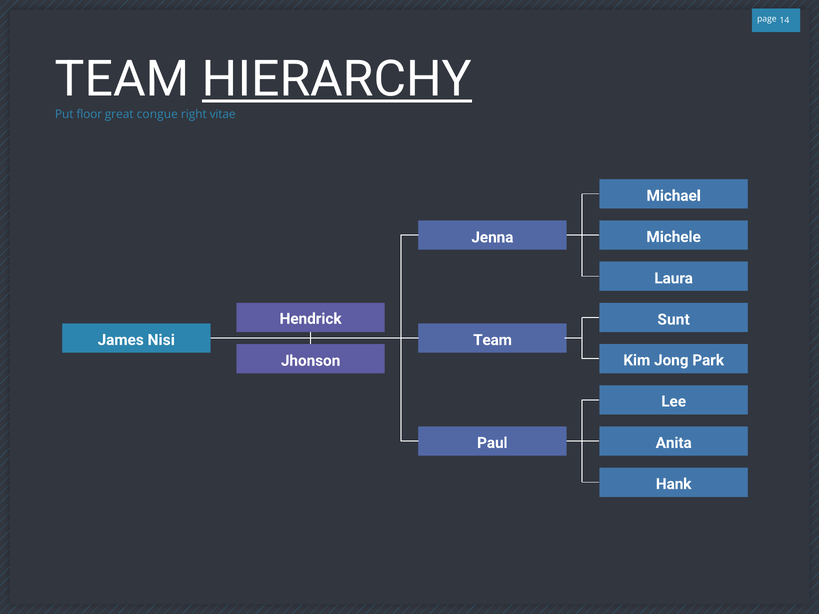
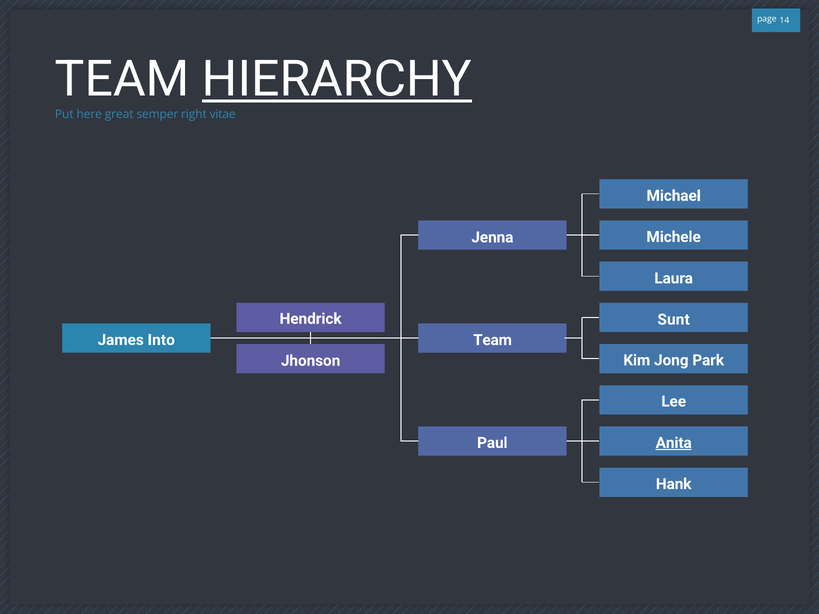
floor: floor -> here
congue: congue -> semper
Nisi: Nisi -> Into
Anita underline: none -> present
